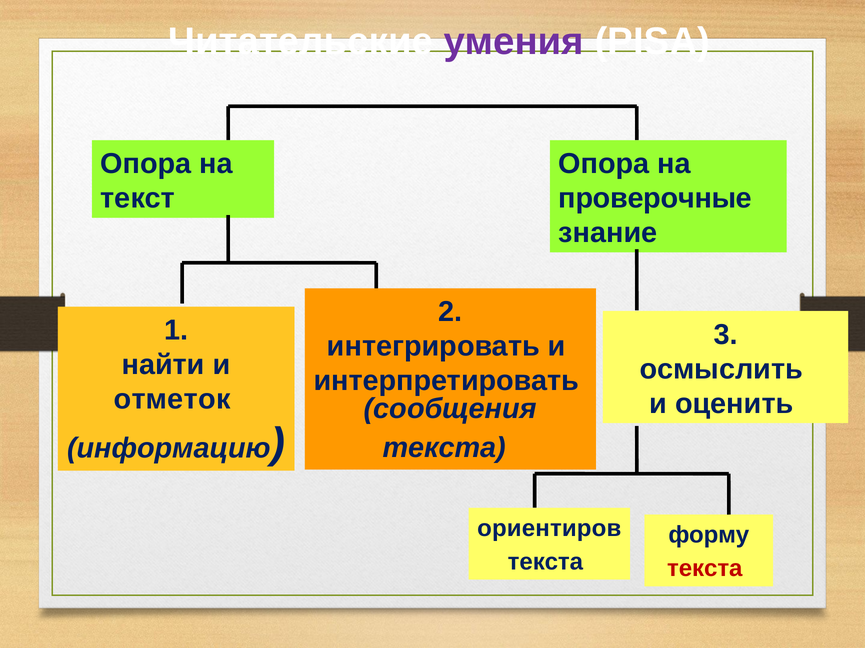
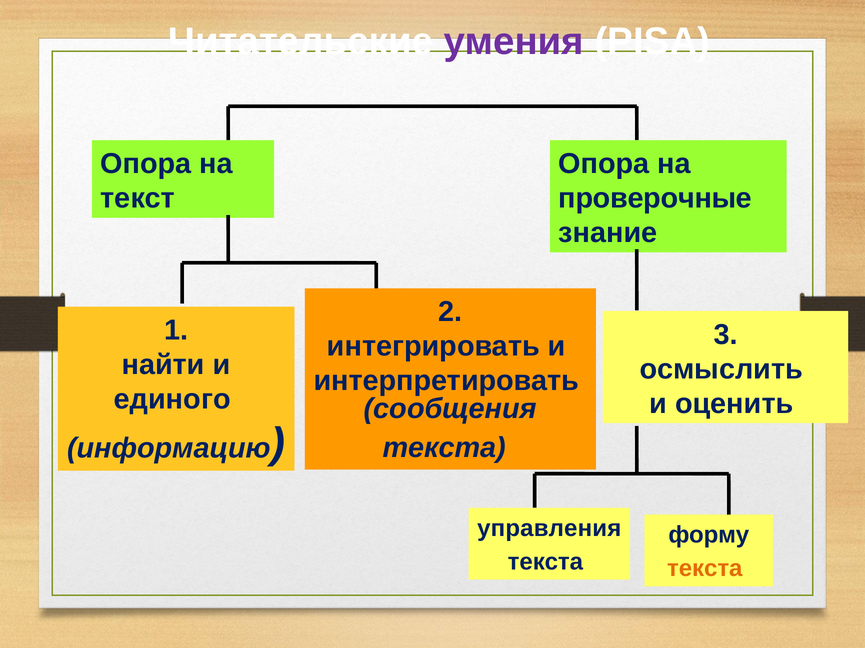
отметок: отметок -> единого
ориентиров: ориентиров -> управления
текста at (705, 569) colour: red -> orange
